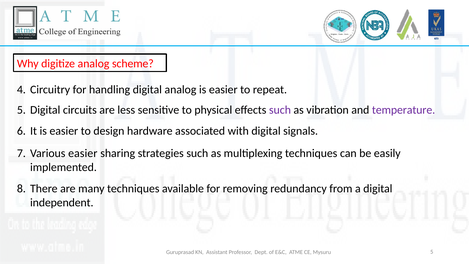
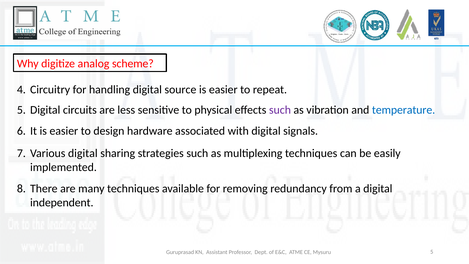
digital analog: analog -> source
temperature colour: purple -> blue
Various easier: easier -> digital
